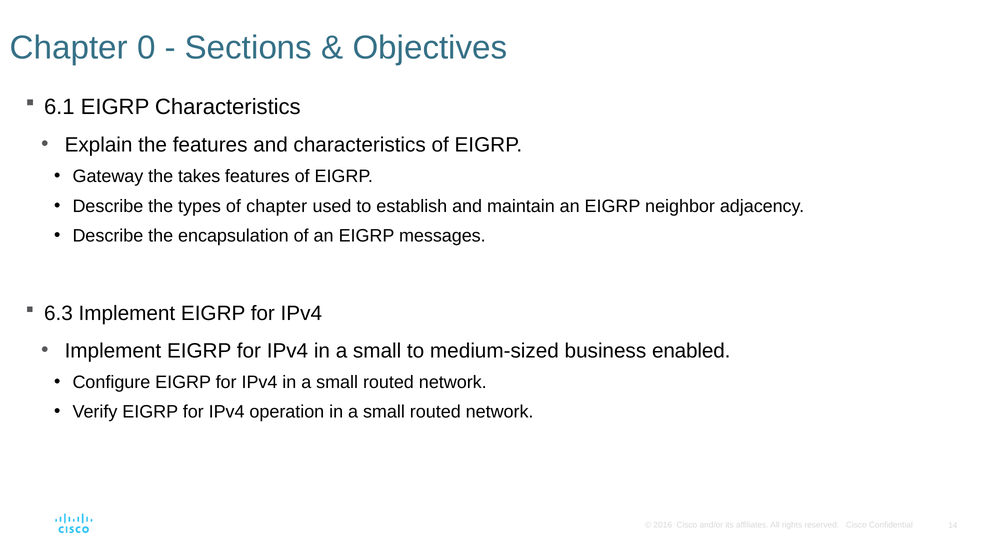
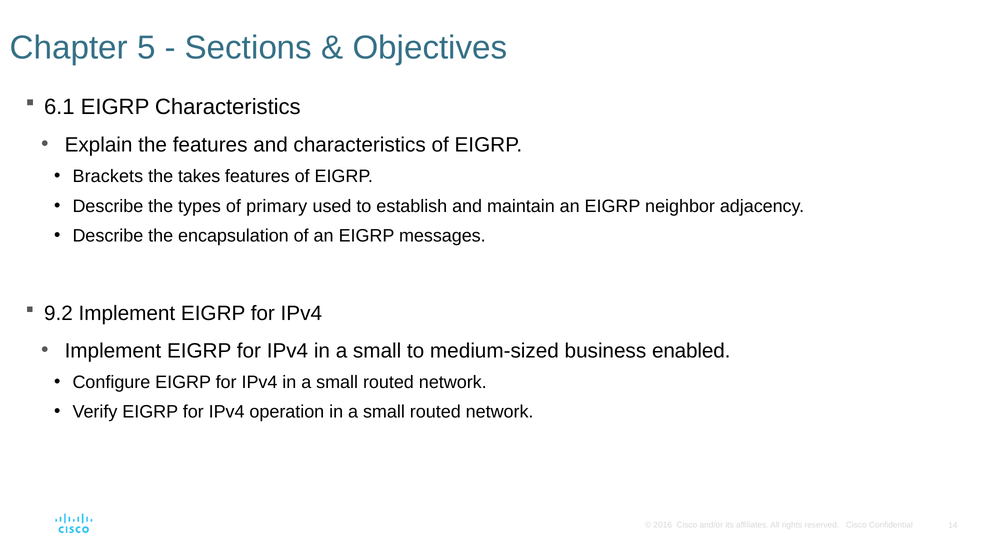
0: 0 -> 5
Gateway: Gateway -> Brackets
of chapter: chapter -> primary
6.3: 6.3 -> 9.2
